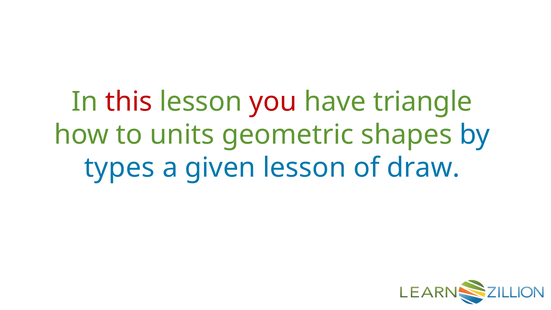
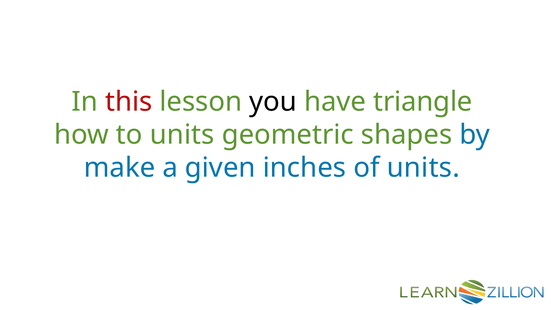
you colour: red -> black
types: types -> make
given lesson: lesson -> inches
of draw: draw -> units
